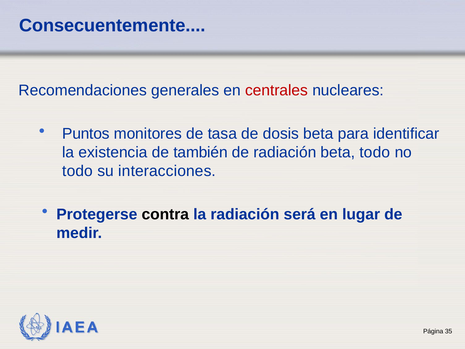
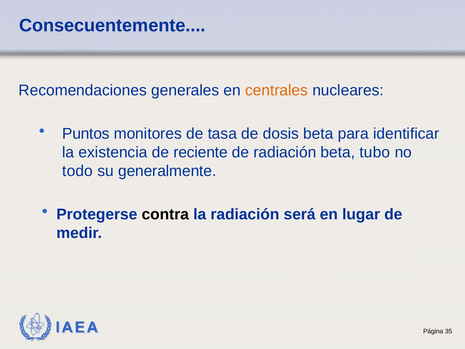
centrales colour: red -> orange
también: también -> reciente
beta todo: todo -> tubo
interacciones: interacciones -> generalmente
